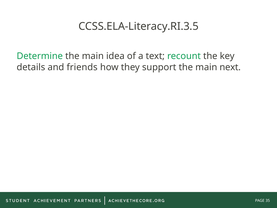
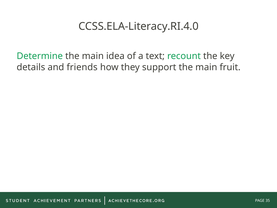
CCSS.ELA-Literacy.RI.3.5: CCSS.ELA-Literacy.RI.3.5 -> CCSS.ELA-Literacy.RI.4.0
next: next -> fruit
